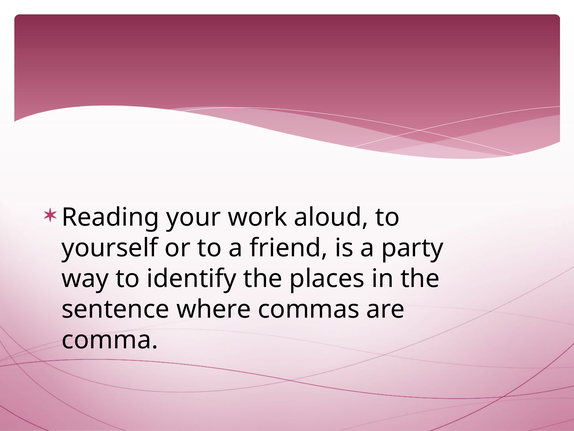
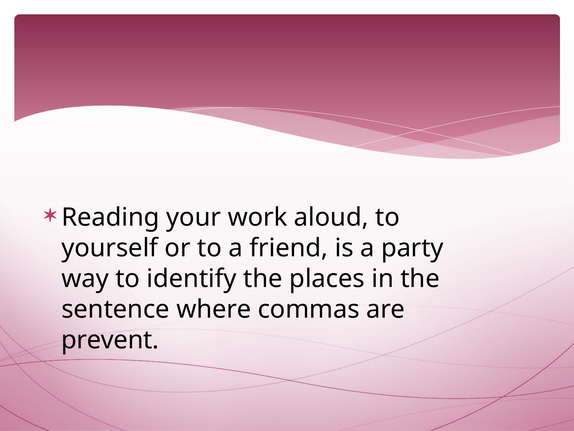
comma: comma -> prevent
